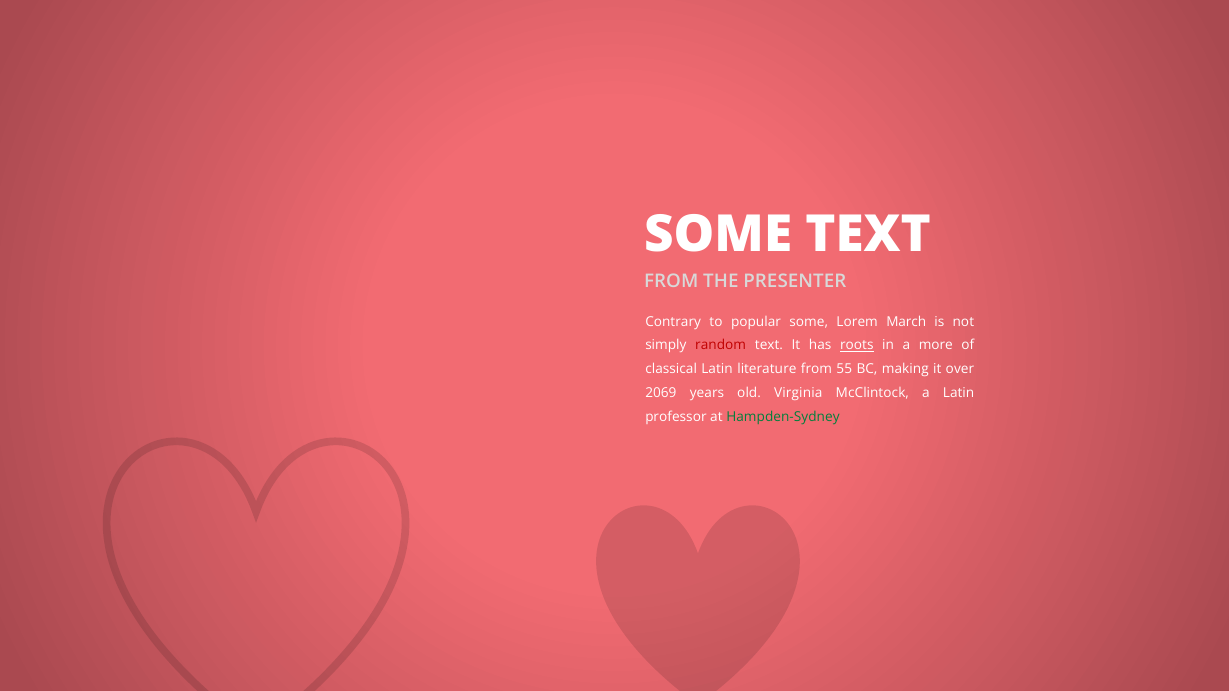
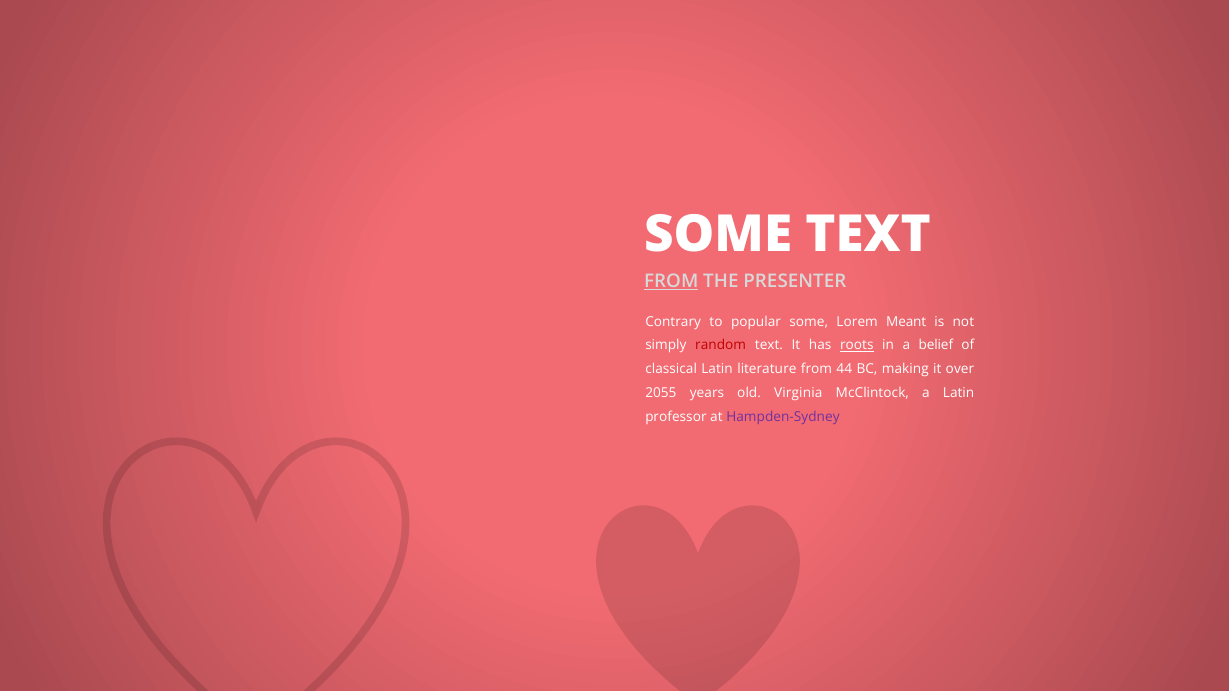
FROM at (671, 282) underline: none -> present
March: March -> Meant
more: more -> belief
55: 55 -> 44
2069: 2069 -> 2055
Hampden-Sydney colour: green -> purple
